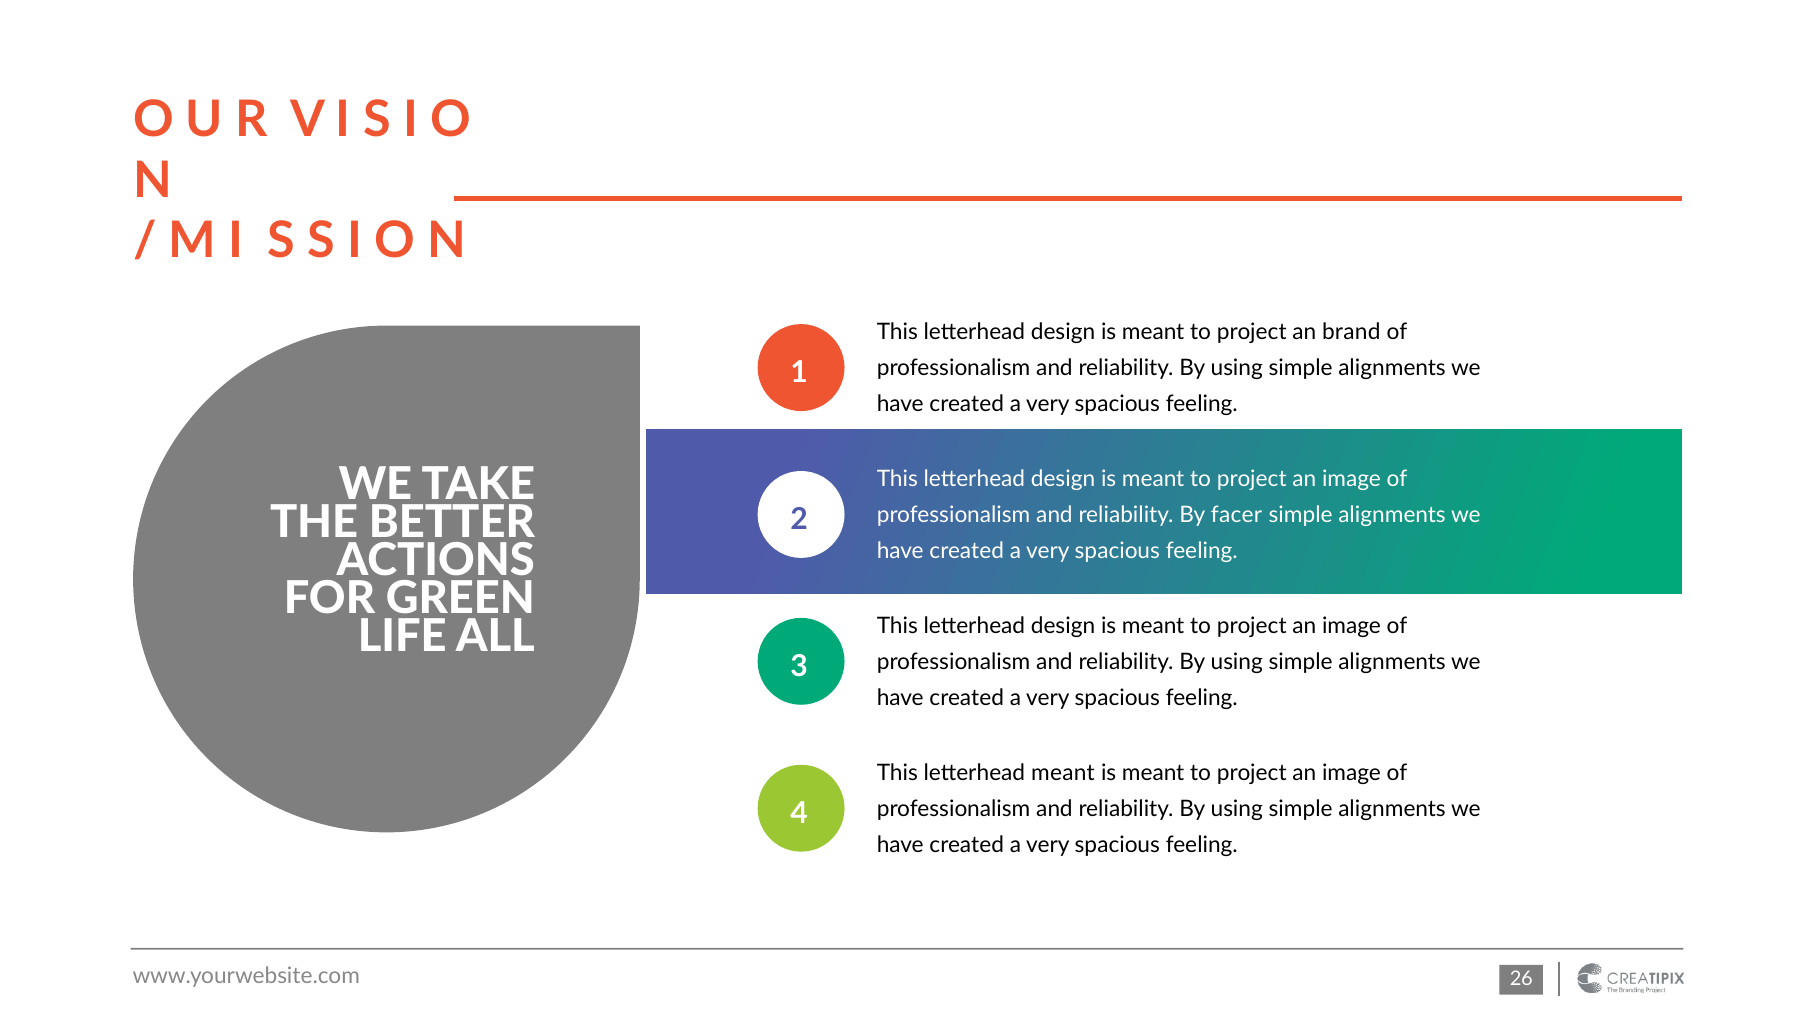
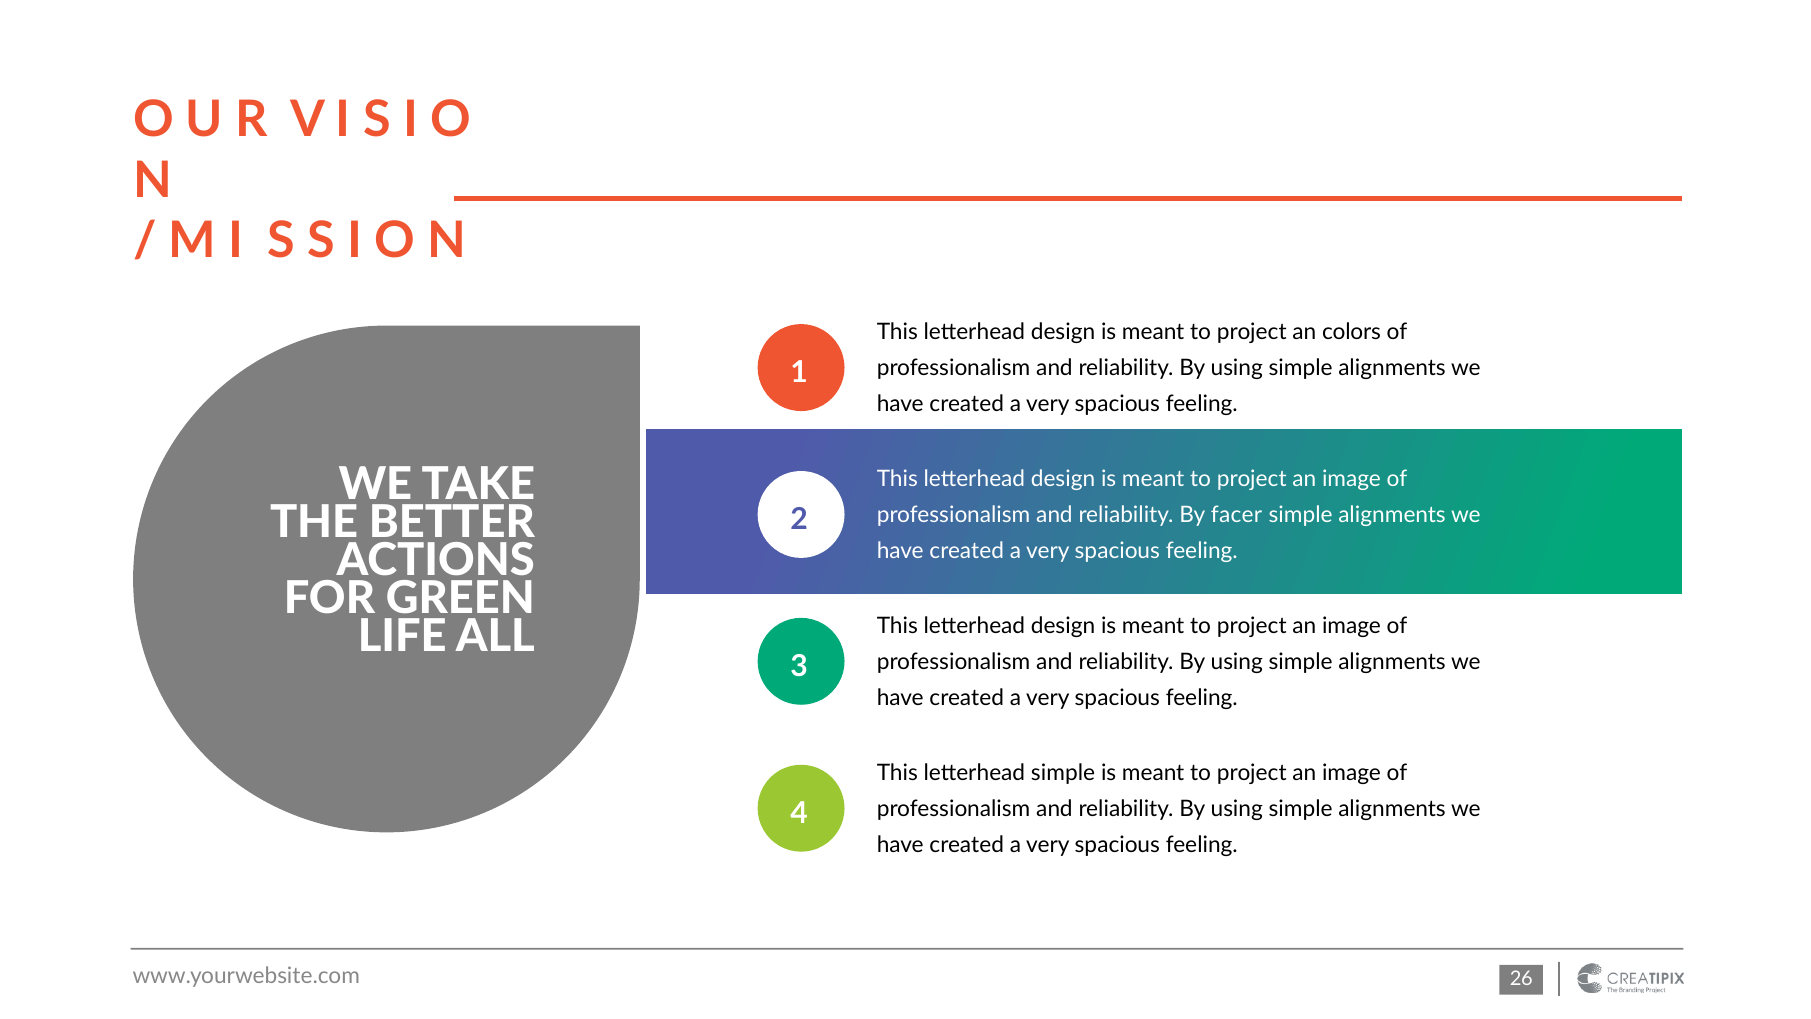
brand: brand -> colors
letterhead meant: meant -> simple
